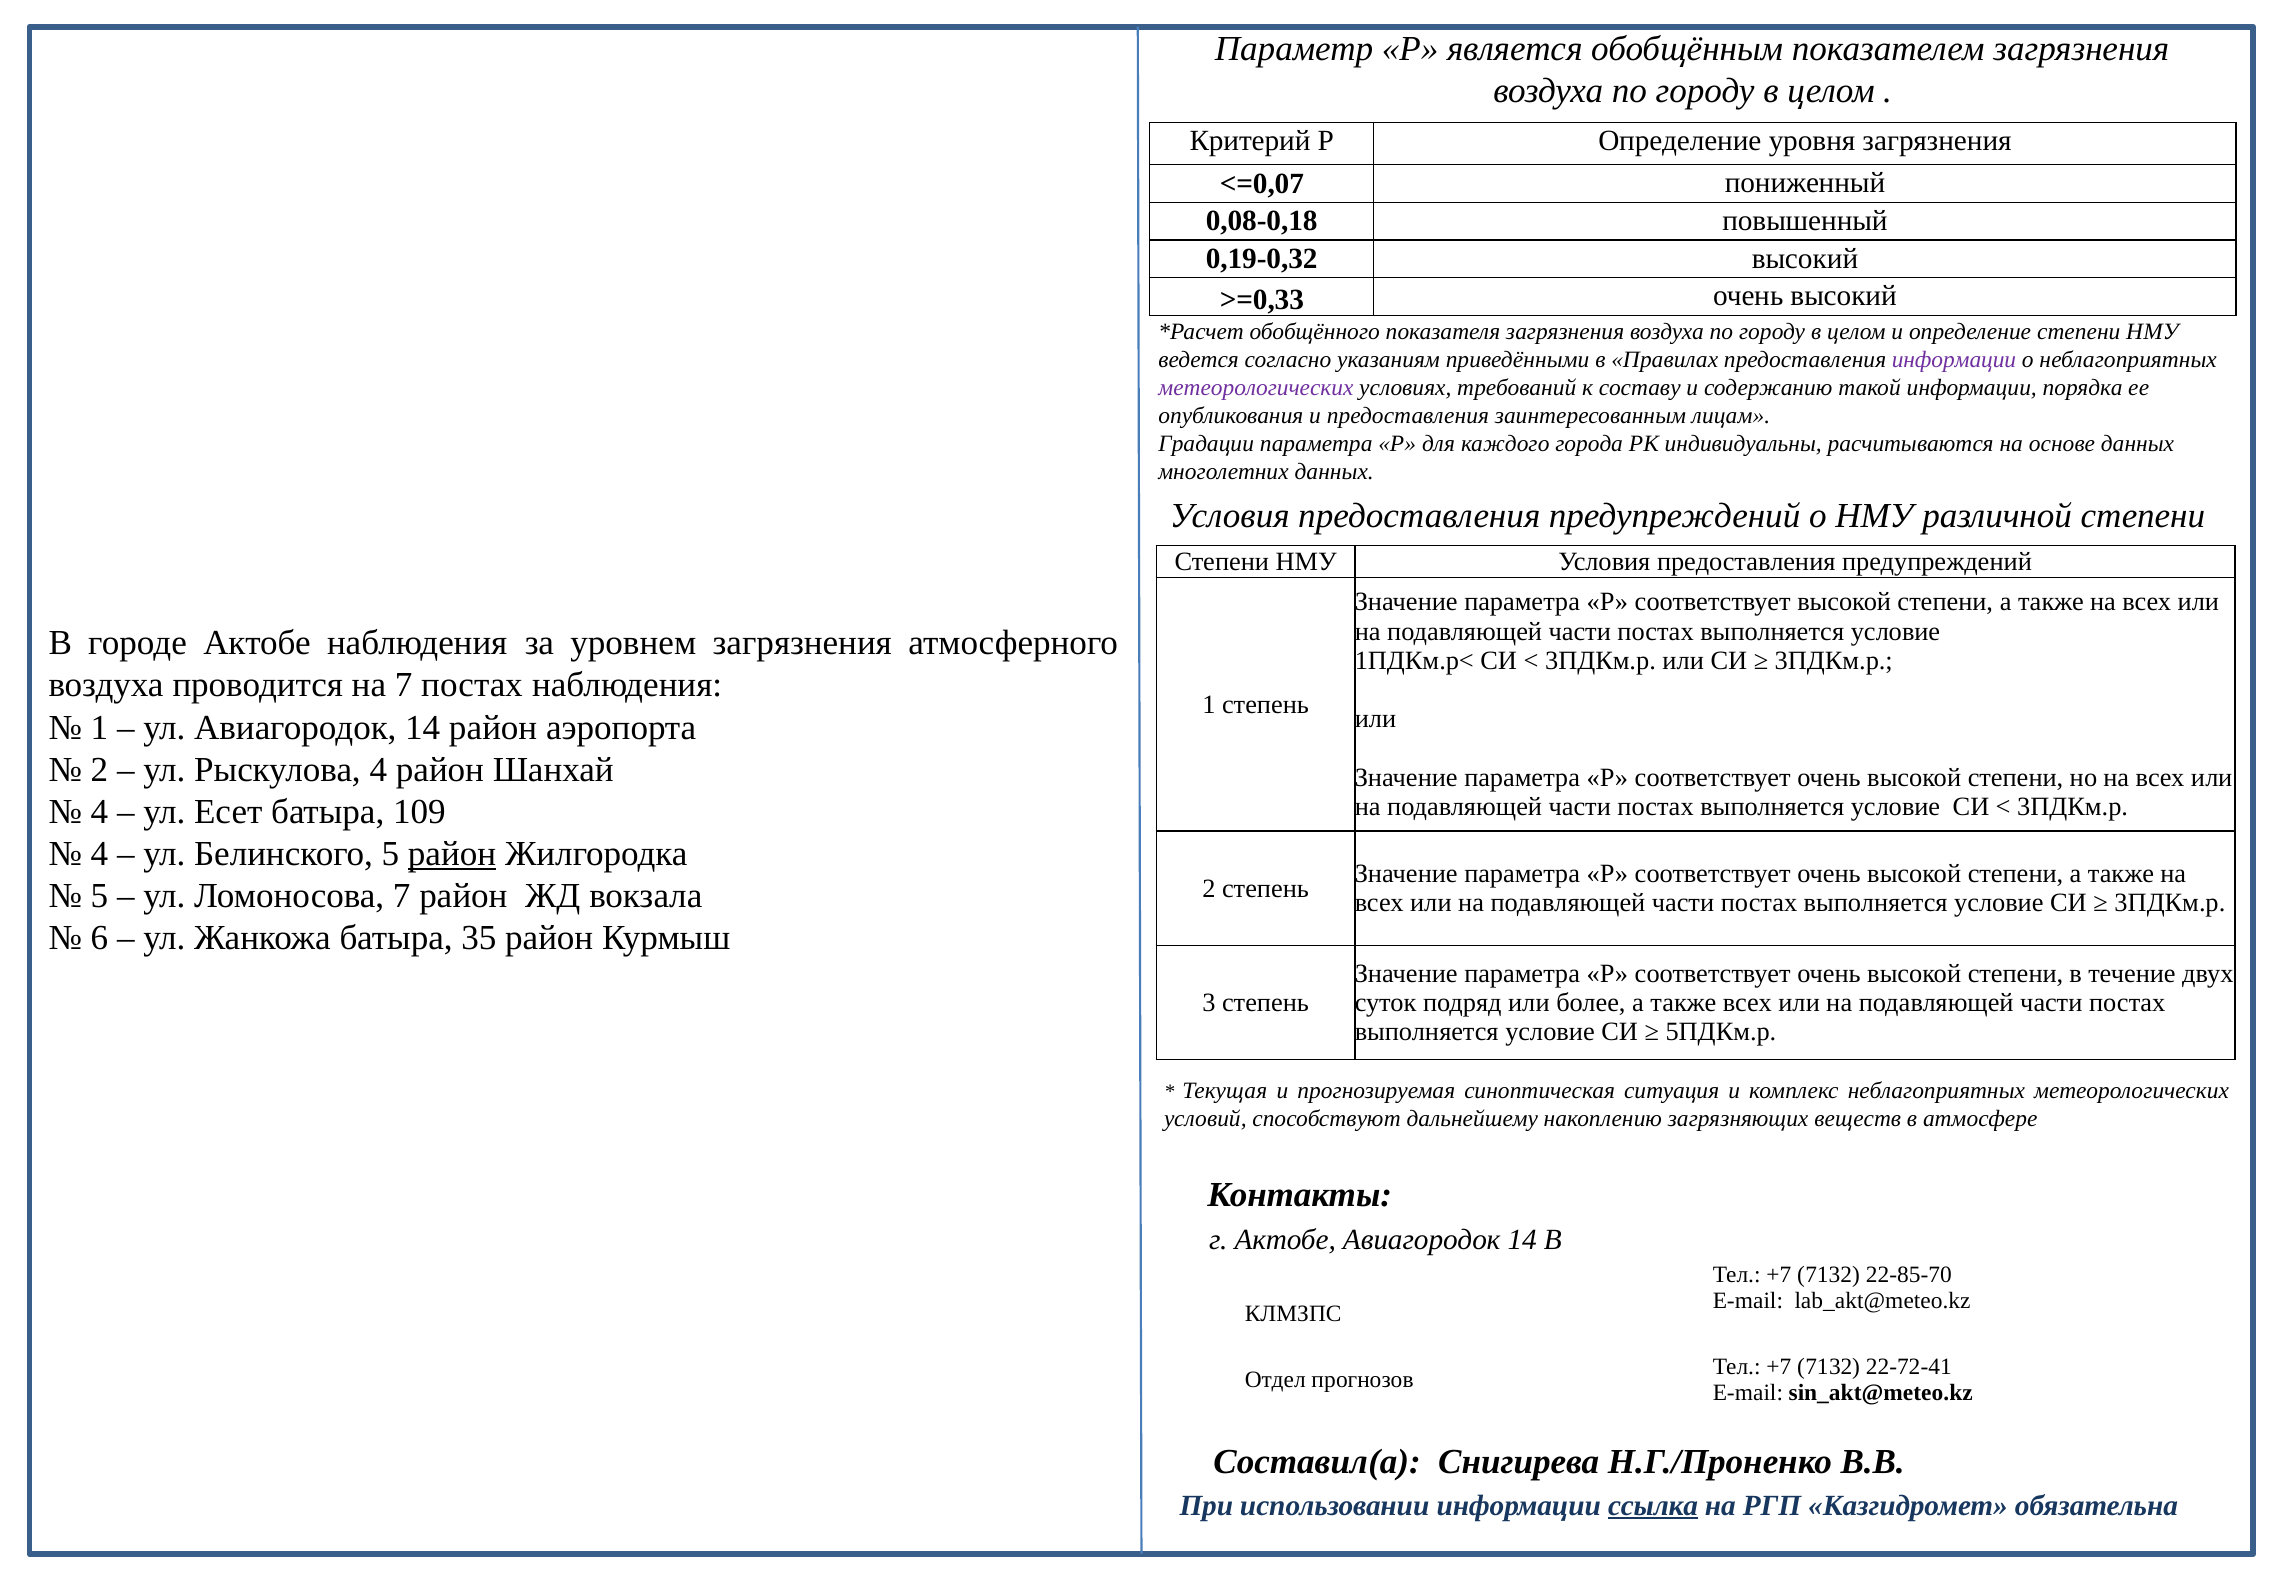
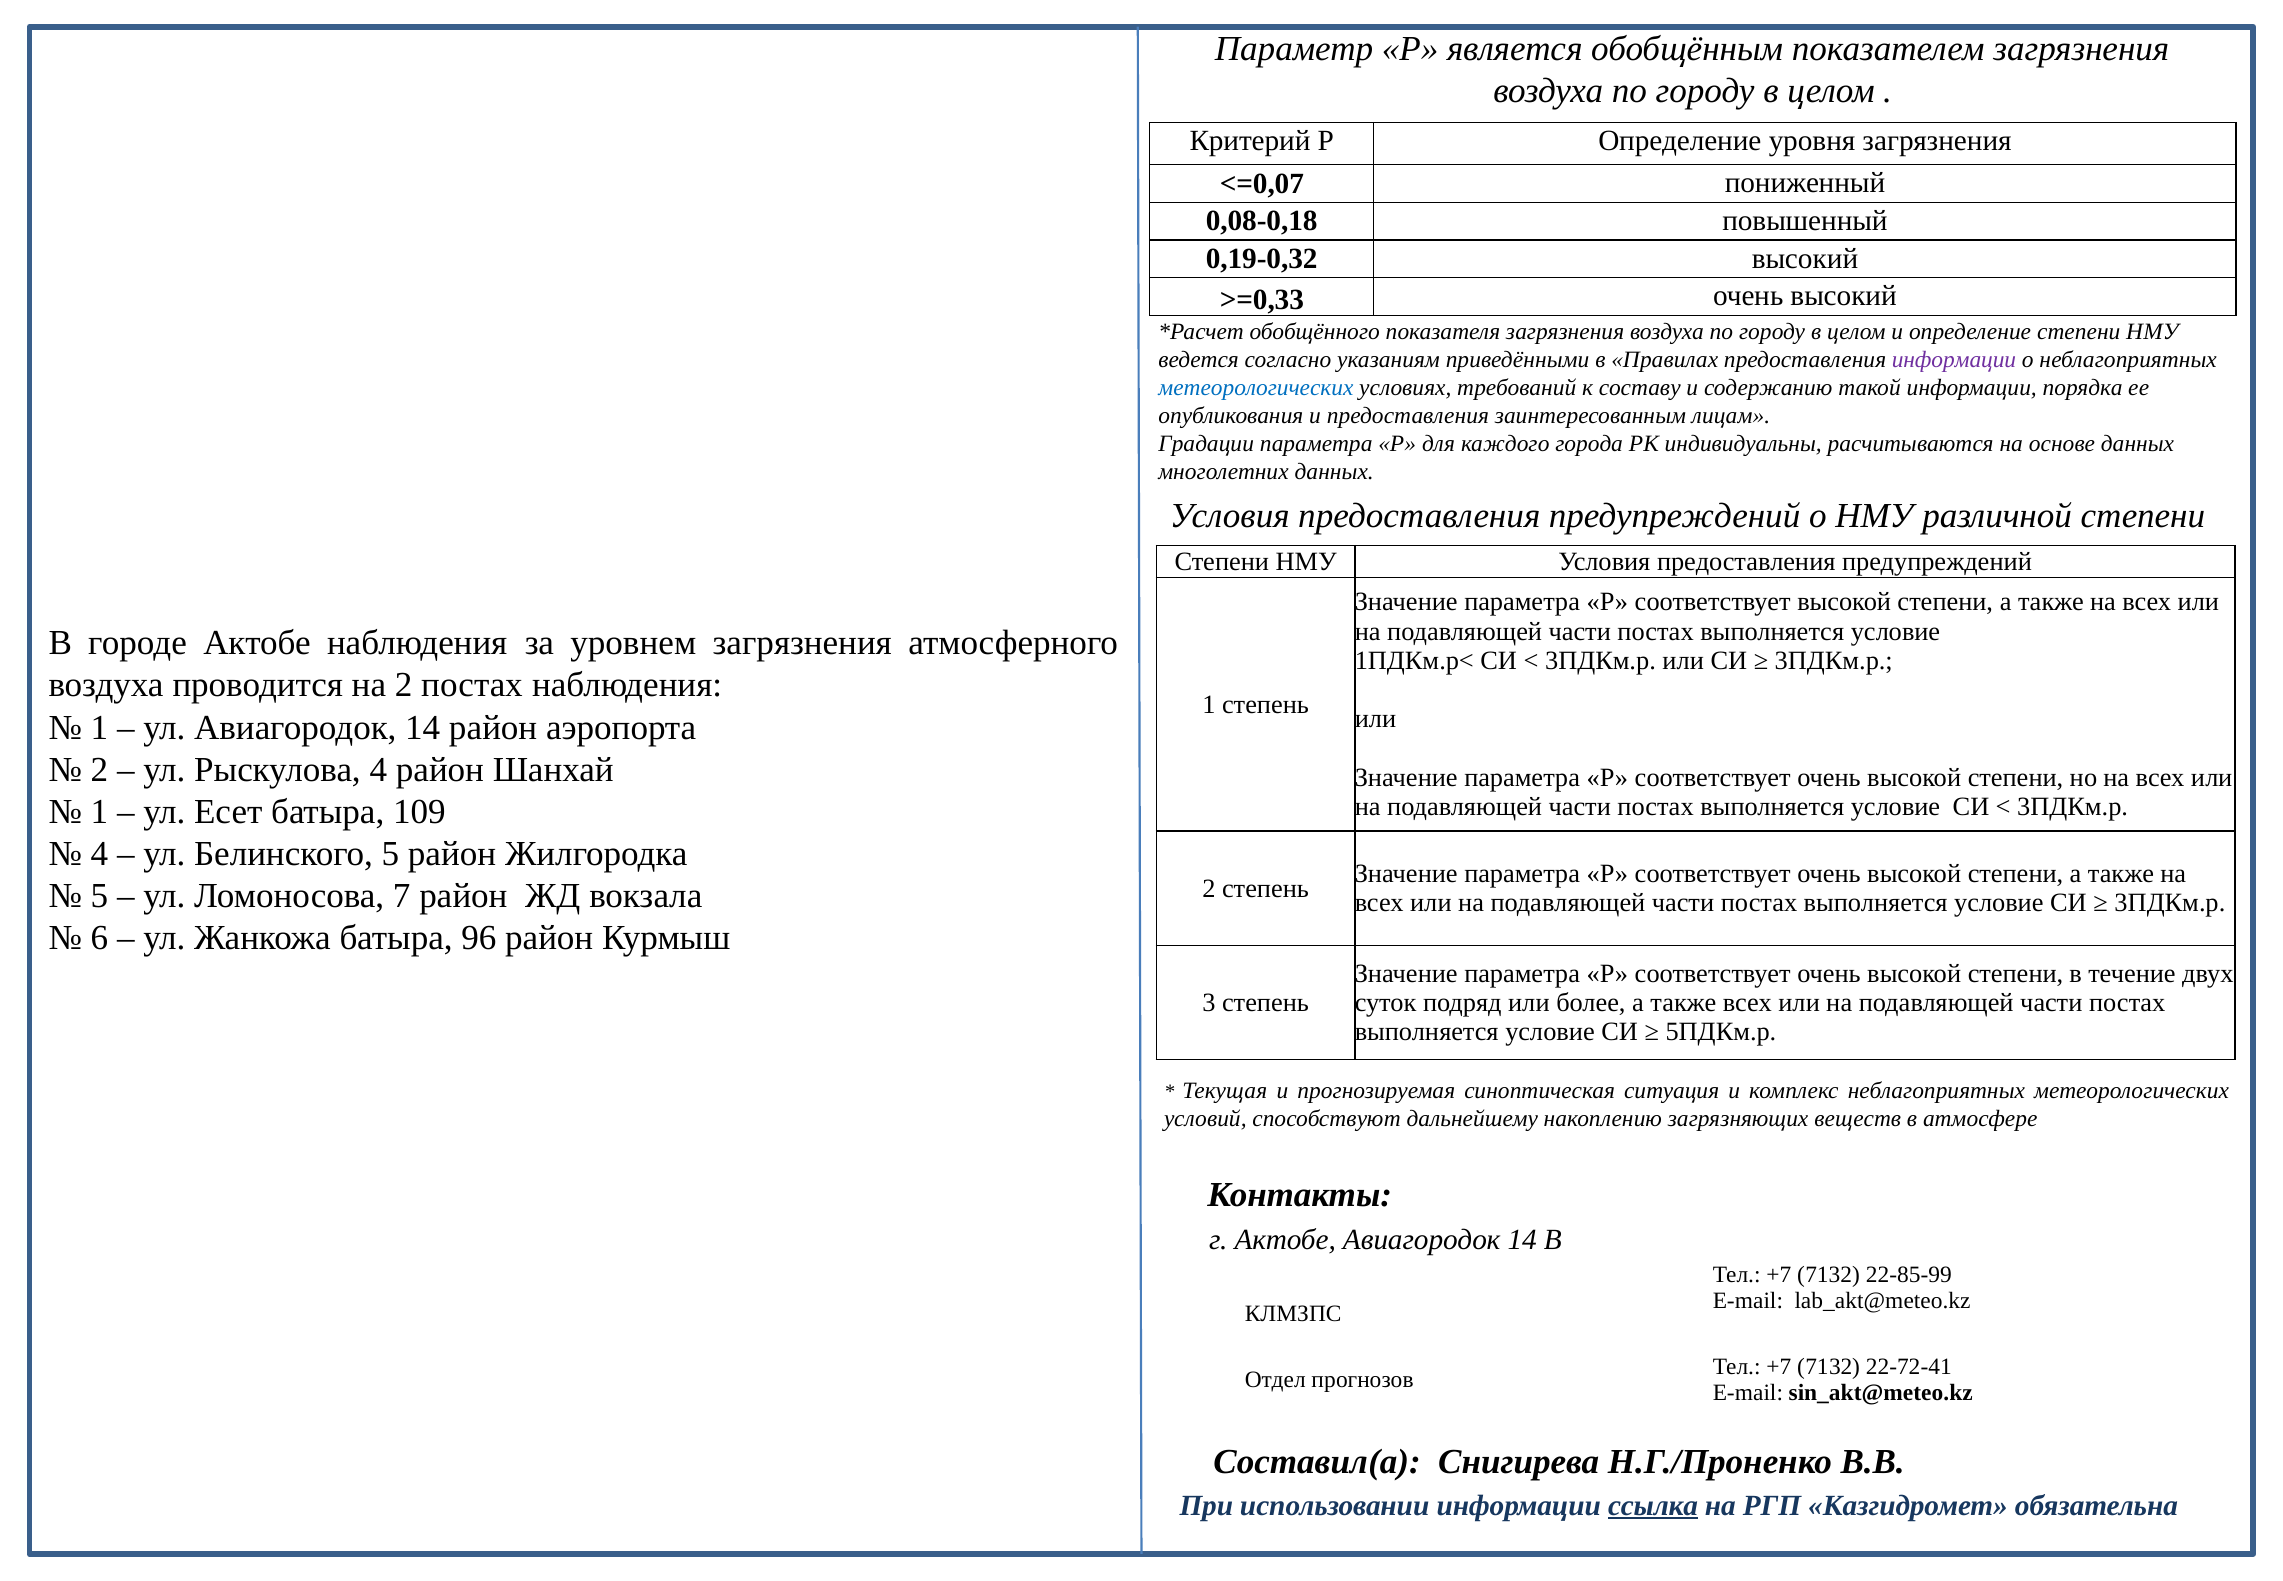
метеорологических at (1256, 387) colour: purple -> blue
на 7: 7 -> 2
4 at (99, 812): 4 -> 1
район at (452, 854) underline: present -> none
35: 35 -> 96
22-85-70: 22-85-70 -> 22-85-99
